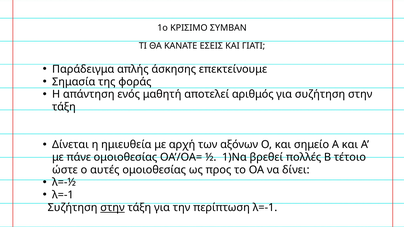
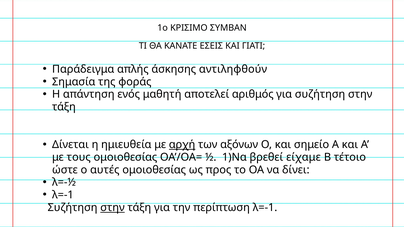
επεκτείνουμε: επεκτείνουμε -> αντιληφθούν
αρχή underline: none -> present
πάνε: πάνε -> τους
πολλές: πολλές -> είχαμε
